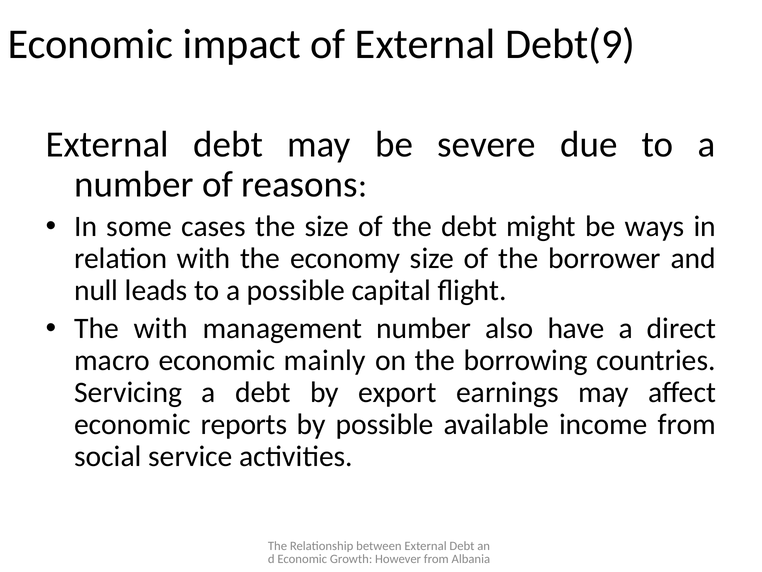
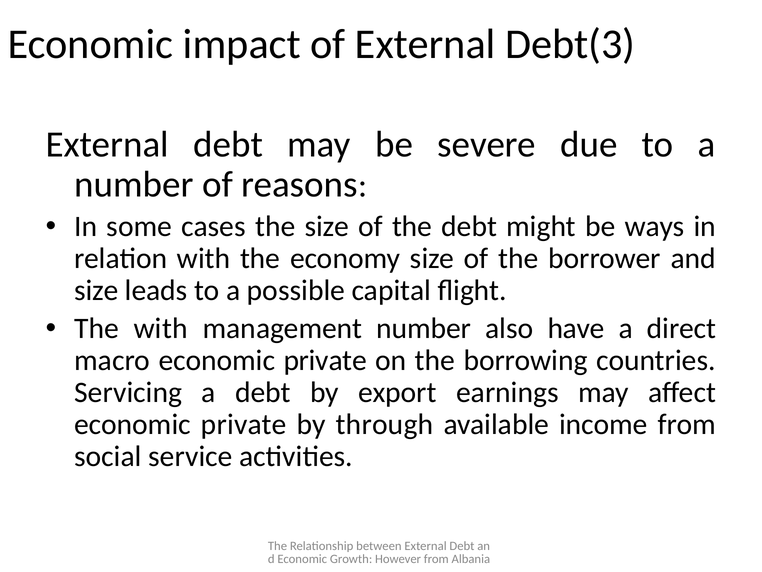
Debt(9: Debt(9 -> Debt(3
null at (96, 290): null -> size
macro economic mainly: mainly -> private
reports at (244, 424): reports -> private
by possible: possible -> through
